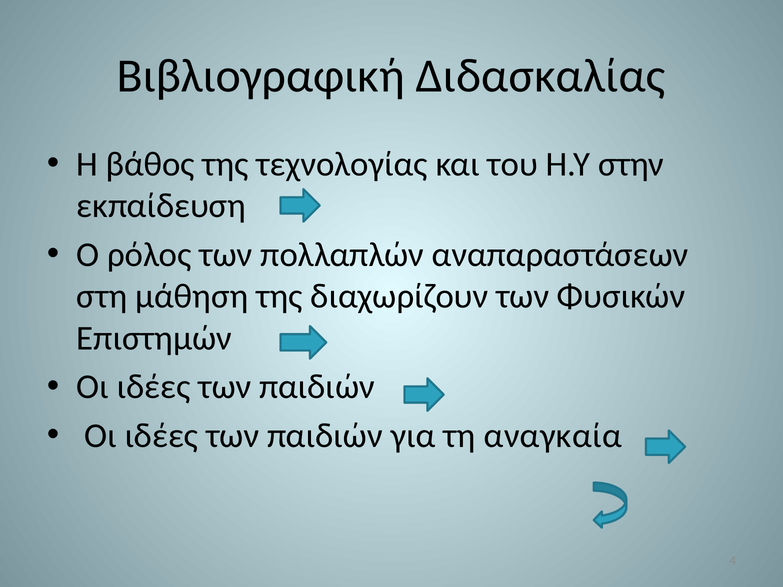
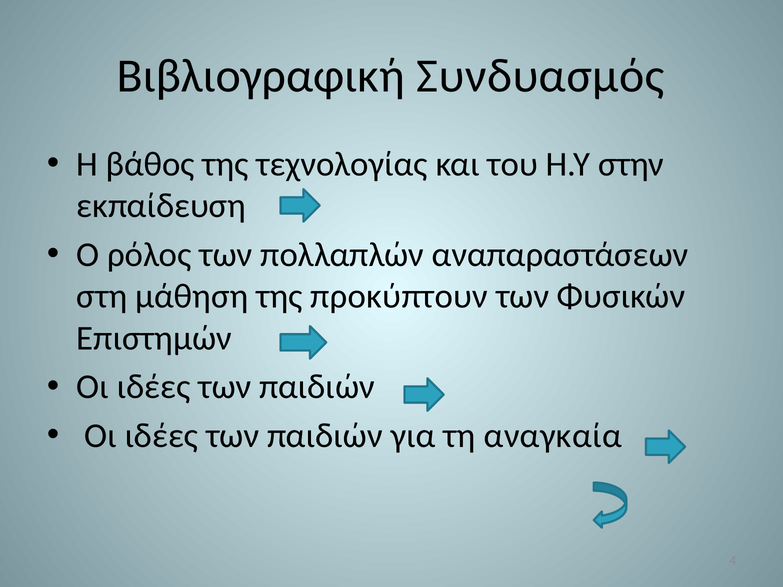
Διδασκαλίας: Διδασκαλίας -> Συνδυασμός
διαχωρίζουν: διαχωρίζουν -> προκύπτουν
